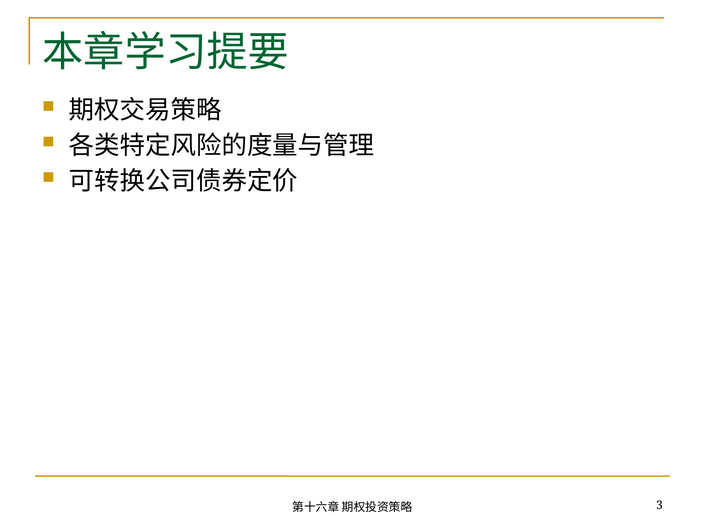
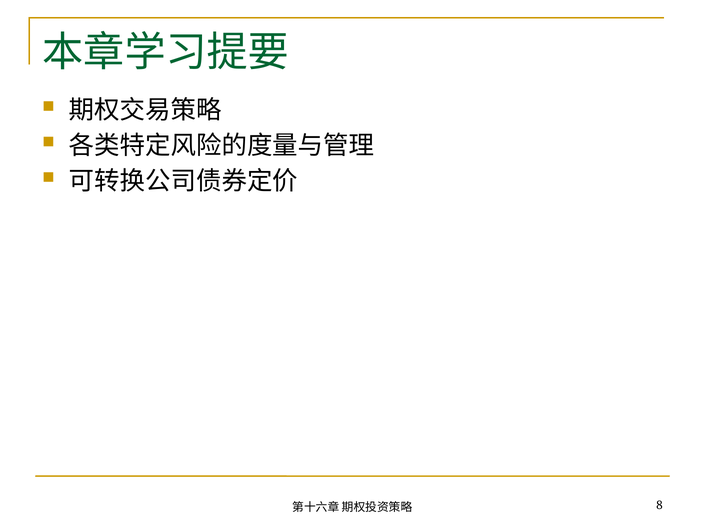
3: 3 -> 8
